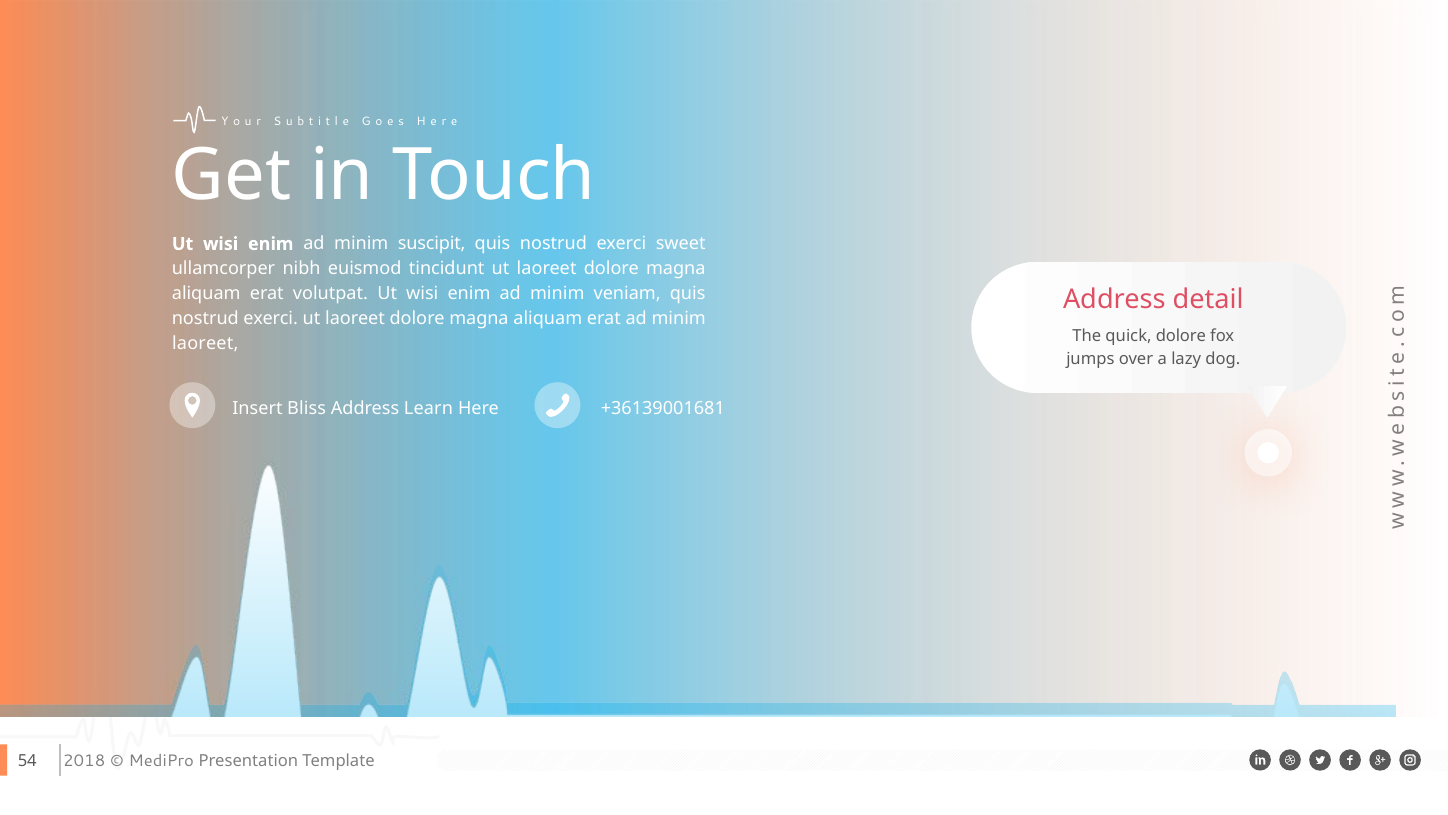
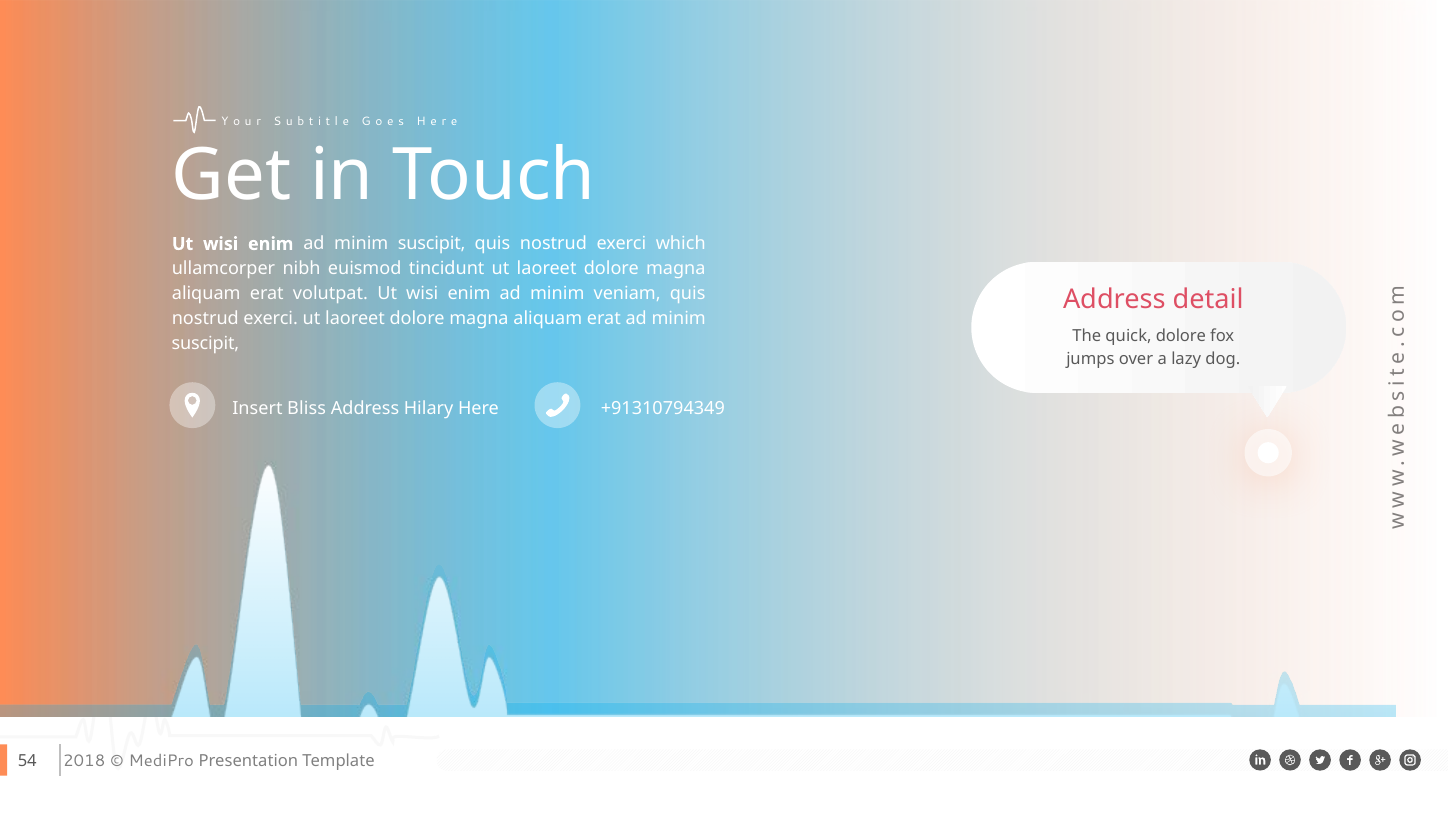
sweet: sweet -> which
laoreet at (205, 343): laoreet -> suscipit
Learn: Learn -> Hilary
+36139001681: +36139001681 -> +91310794349
